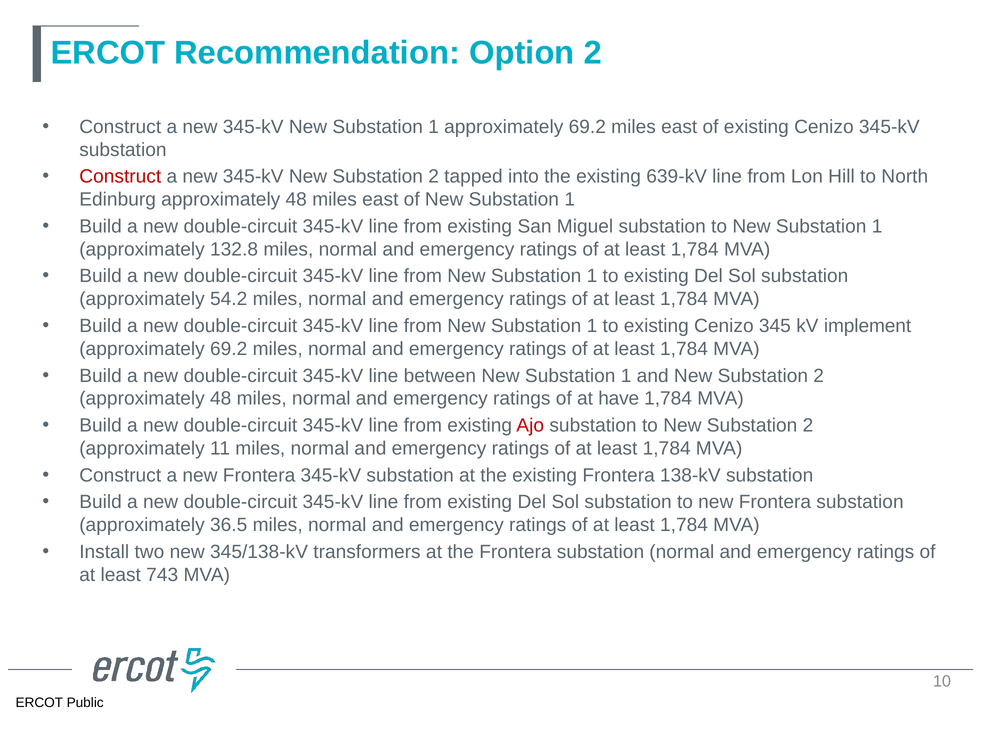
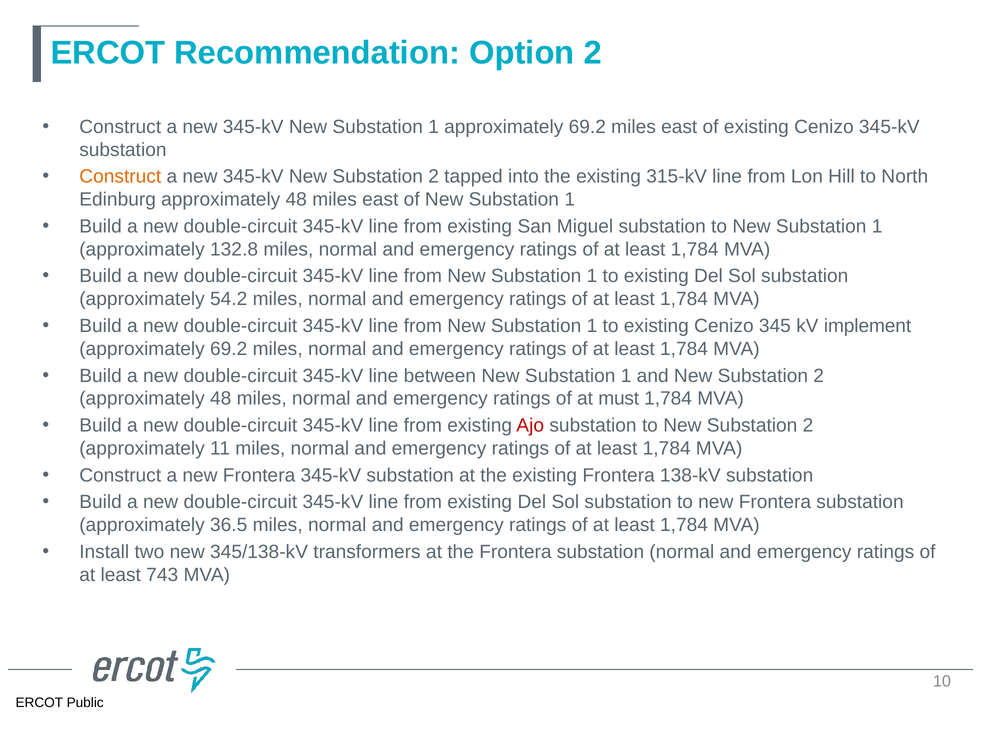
Construct at (120, 176) colour: red -> orange
639-kV: 639-kV -> 315-kV
have: have -> must
